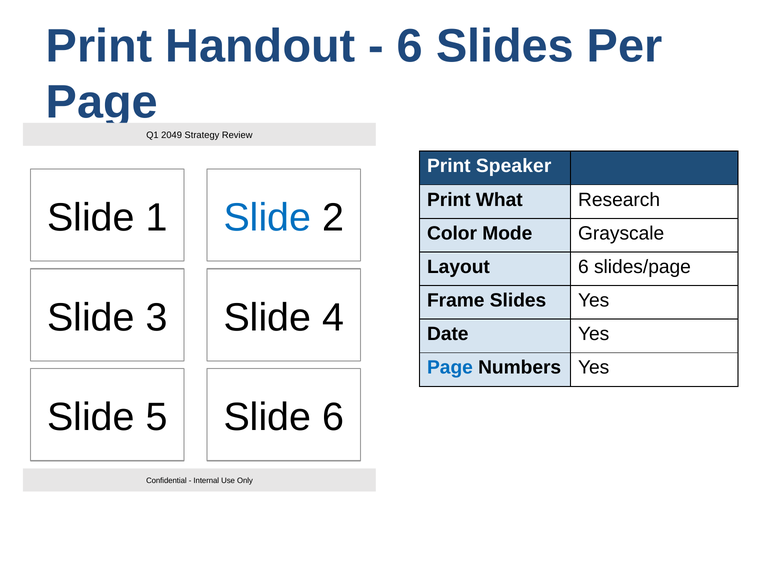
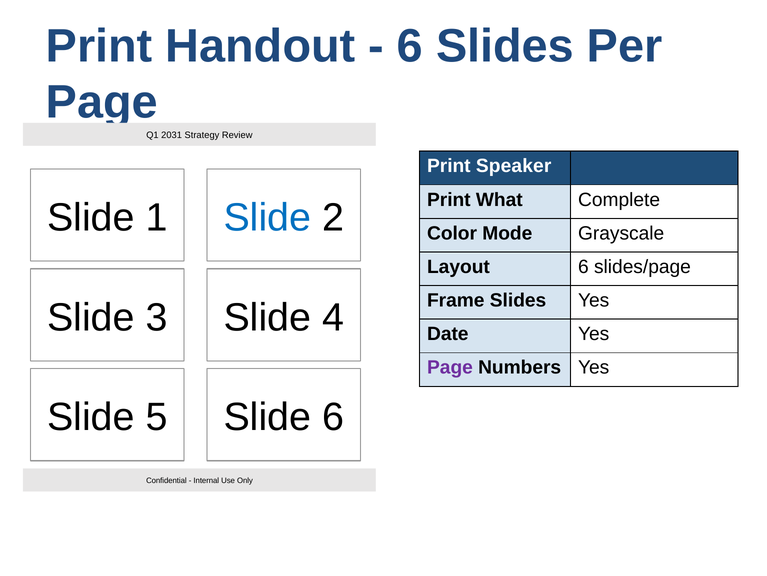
2049: 2049 -> 2031
Research: Research -> Complete
Page at (450, 367) colour: blue -> purple
